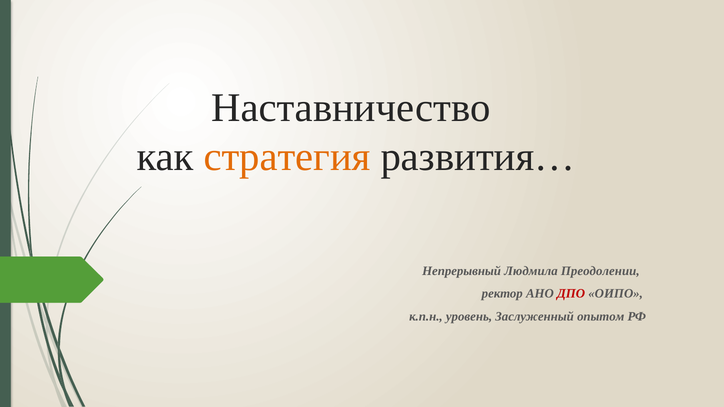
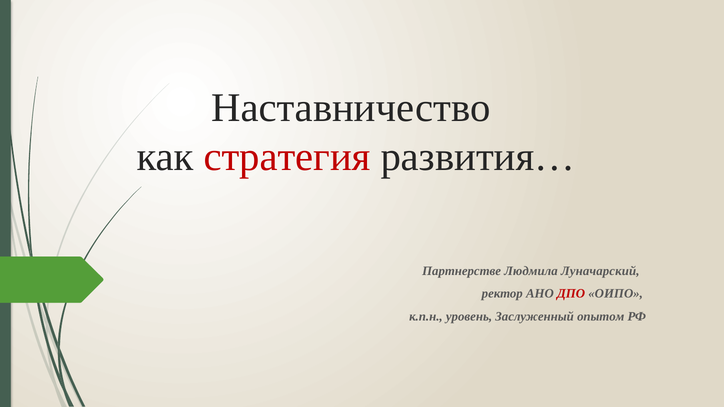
стратегия colour: orange -> red
Непрерывный: Непрерывный -> Партнерстве
Преодолении: Преодолении -> Луначарский
